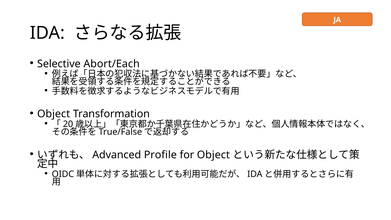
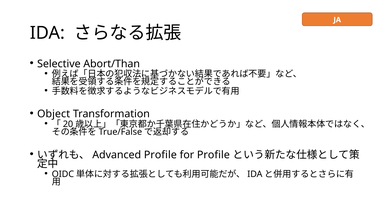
Abort/Each: Abort/Each -> Abort/Than
for Object: Object -> Profile
